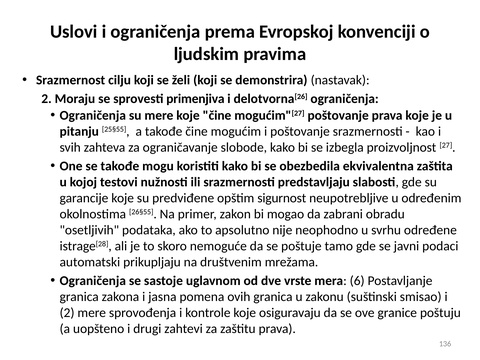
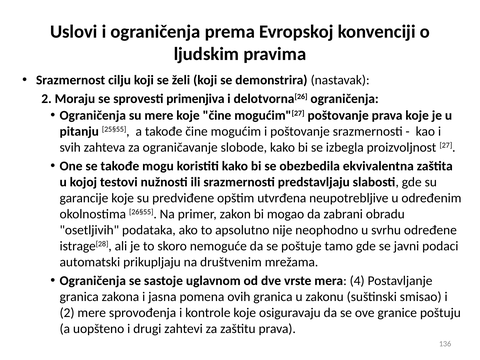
sigurnost: sigurnost -> utvrđena
6: 6 -> 4
